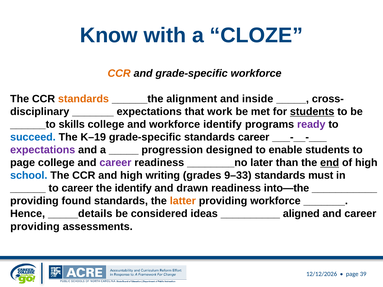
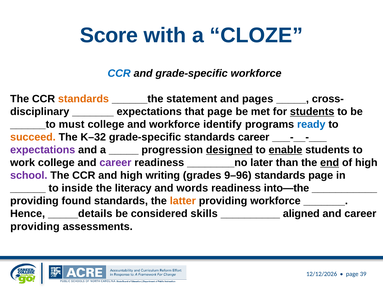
Know: Know -> Score
CCR at (119, 73) colour: orange -> blue
alignment: alignment -> statement
inside: inside -> pages
that work: work -> page
skills: skills -> must
ready colour: purple -> blue
succeed colour: blue -> orange
K–19: K–19 -> K–32
designed underline: none -> present
enable underline: none -> present
page at (23, 163): page -> work
school colour: blue -> purple
9–33: 9–33 -> 9–96
standards must: must -> page
to career: career -> inside
the identify: identify -> literacy
drawn: drawn -> words
ideas: ideas -> skills
